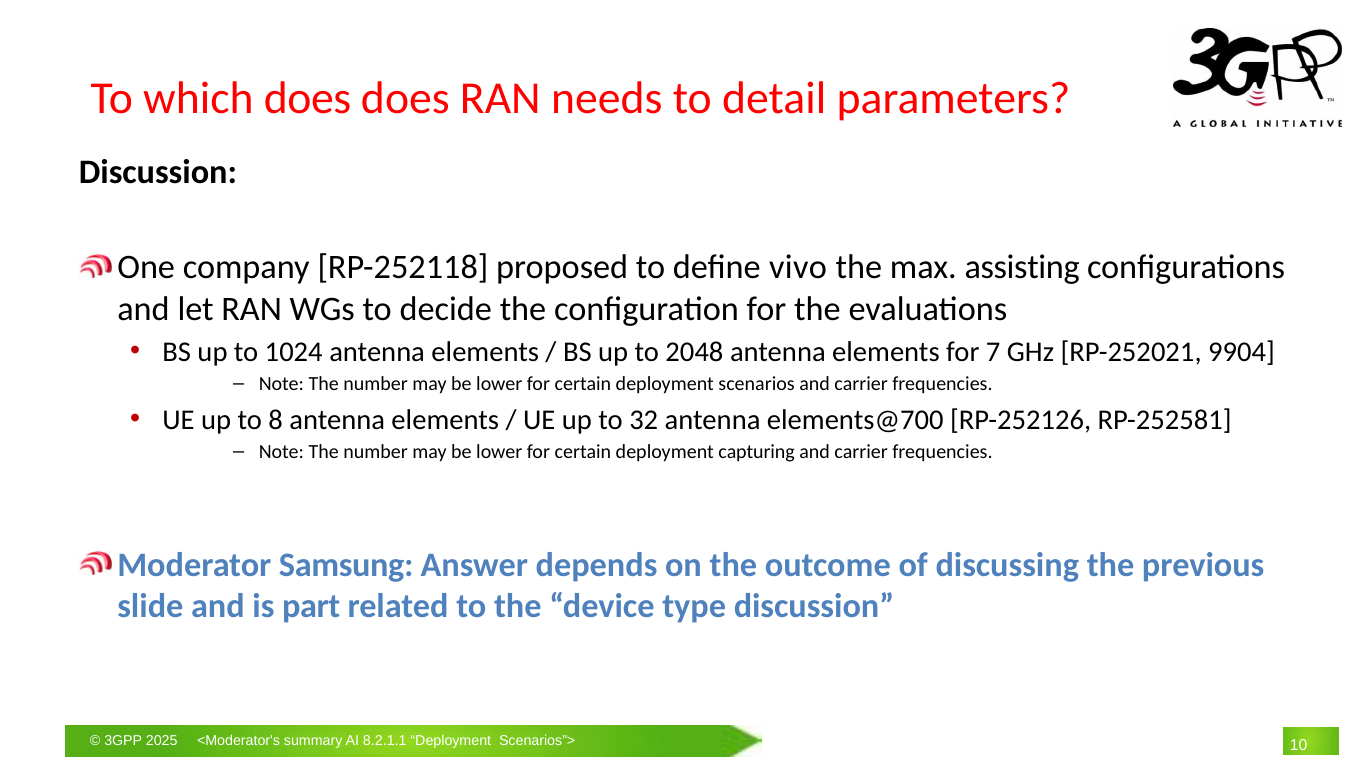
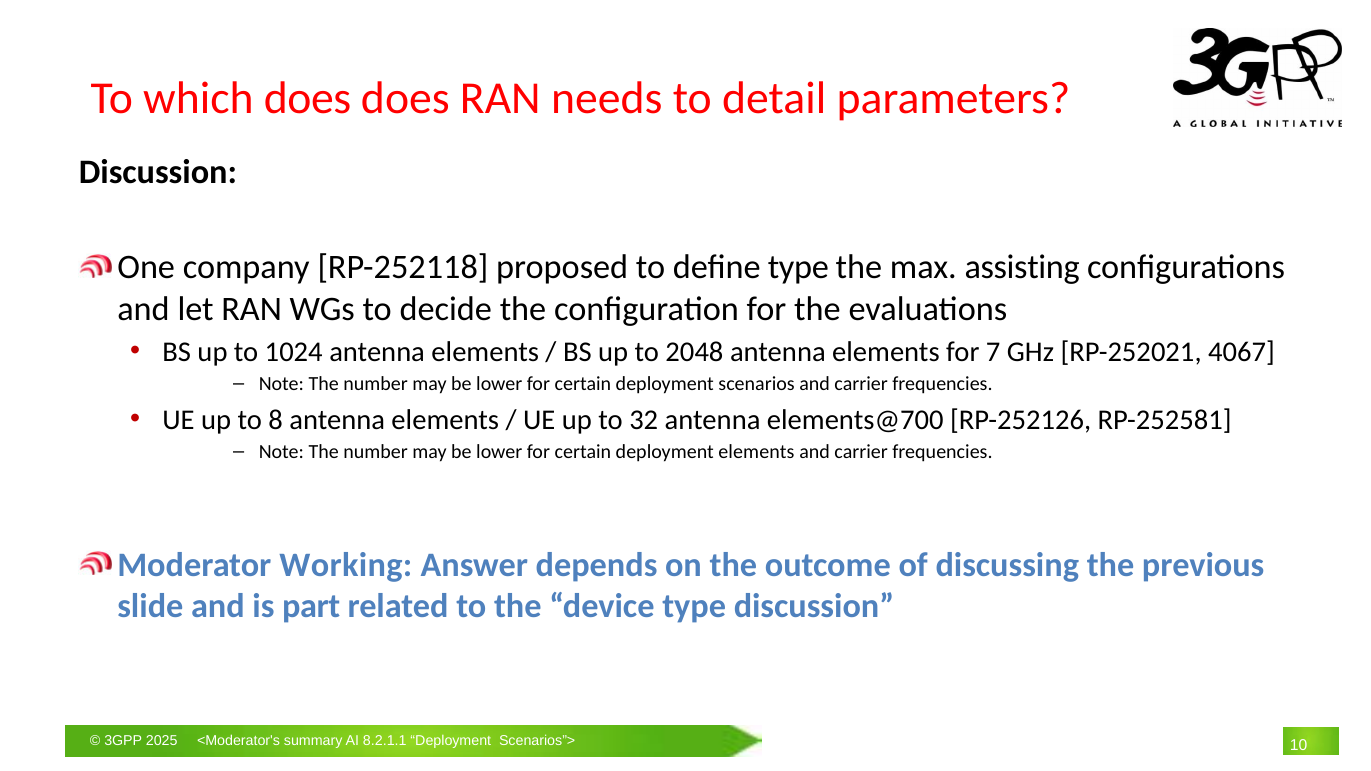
define vivo: vivo -> type
9904: 9904 -> 4067
deployment capturing: capturing -> elements
Samsung: Samsung -> Working
